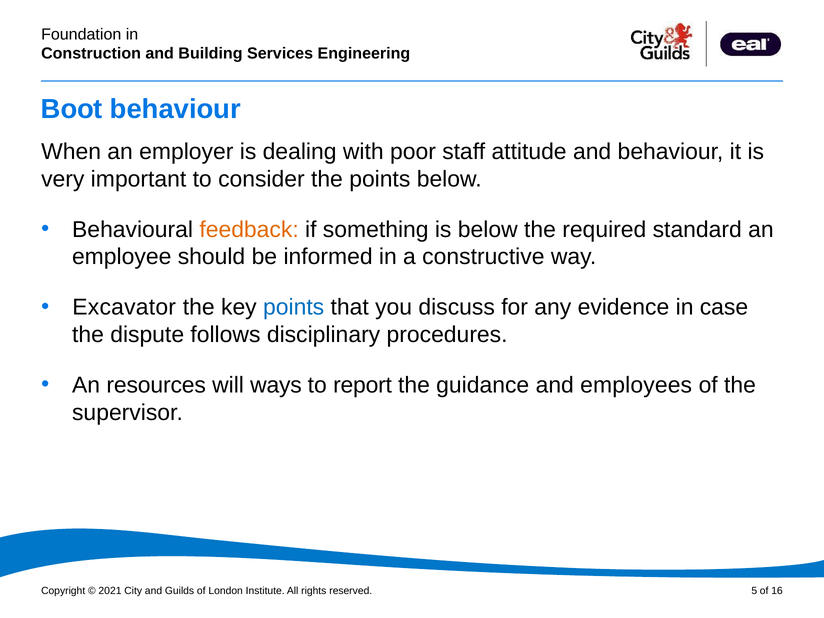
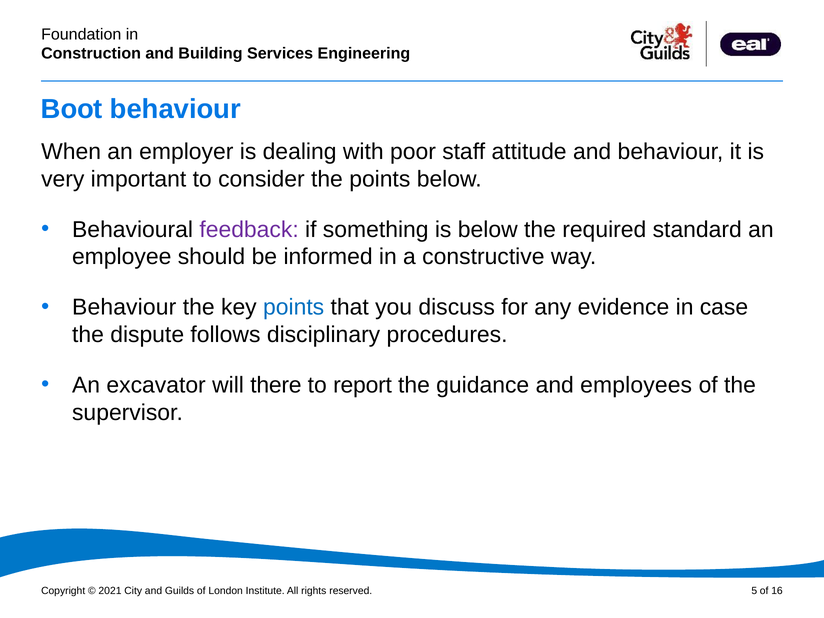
feedback colour: orange -> purple
Excavator at (124, 307): Excavator -> Behaviour
resources: resources -> excavator
ways: ways -> there
